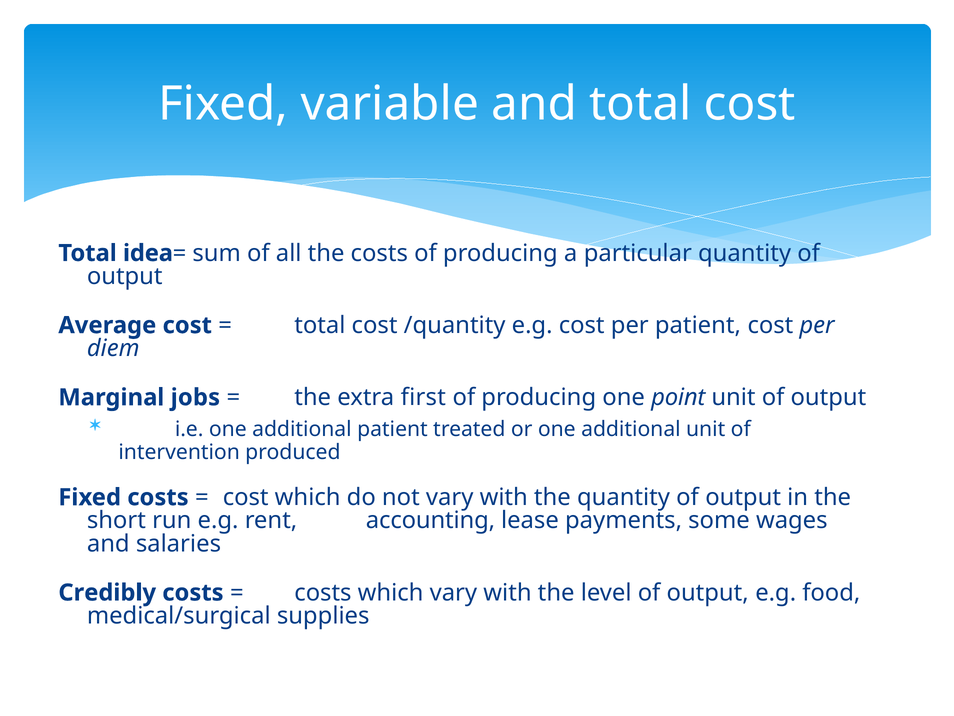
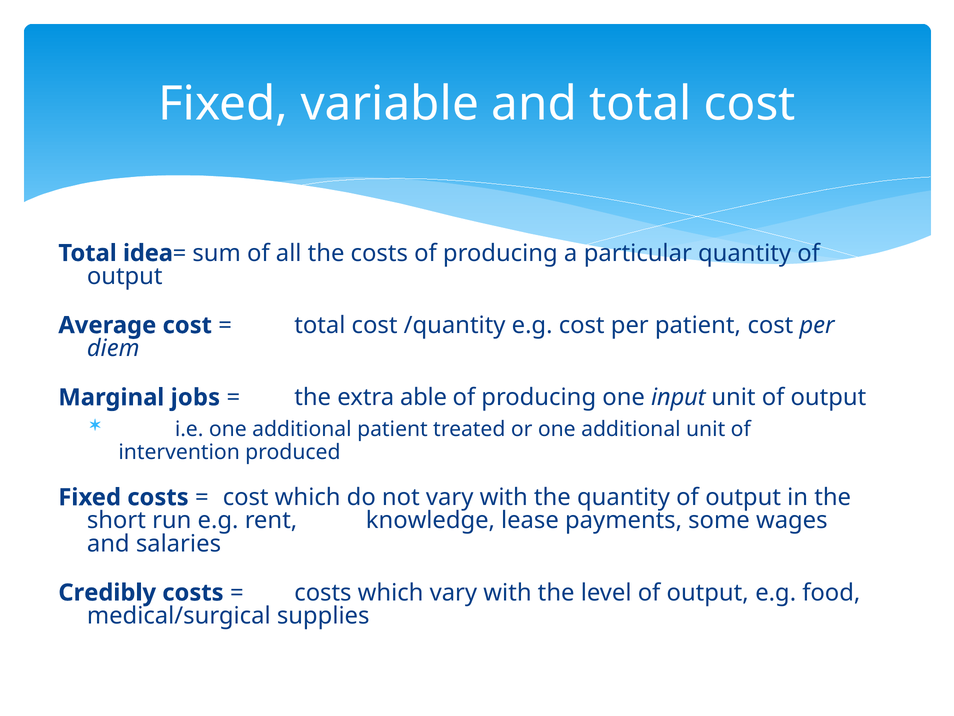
first: first -> able
point: point -> input
accounting: accounting -> knowledge
